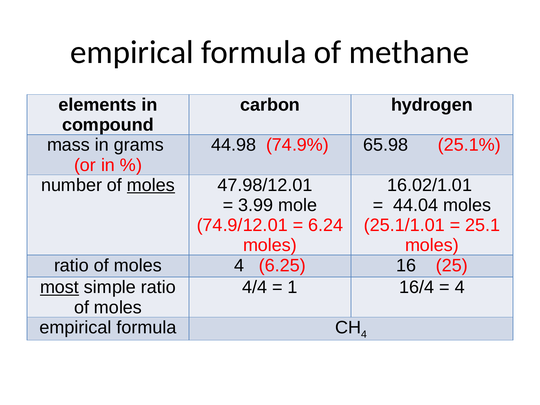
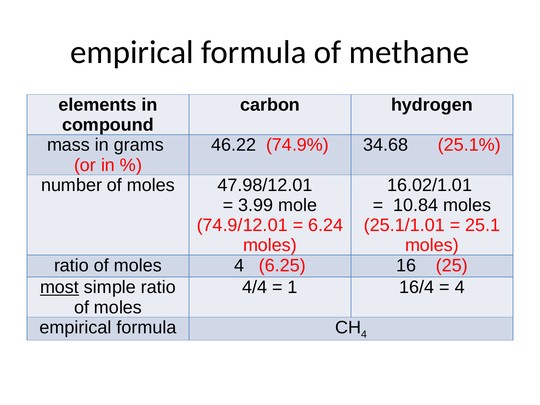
44.98: 44.98 -> 46.22
65.98: 65.98 -> 34.68
moles at (151, 185) underline: present -> none
44.04: 44.04 -> 10.84
